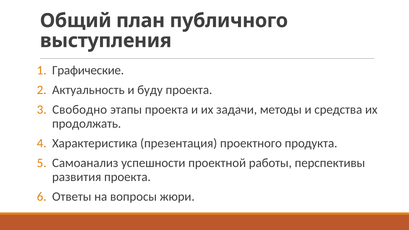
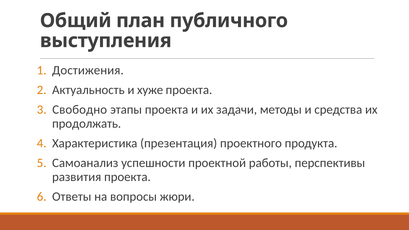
Графические: Графические -> Достижения
буду: буду -> хуже
